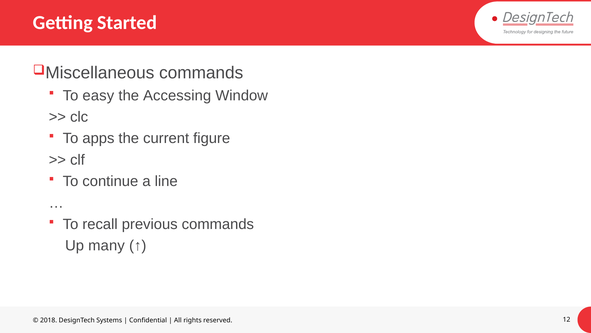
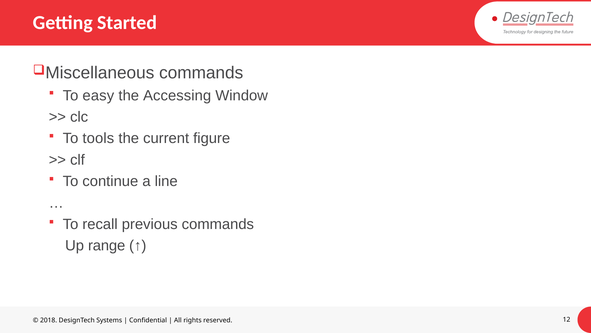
apps: apps -> tools
many: many -> range
